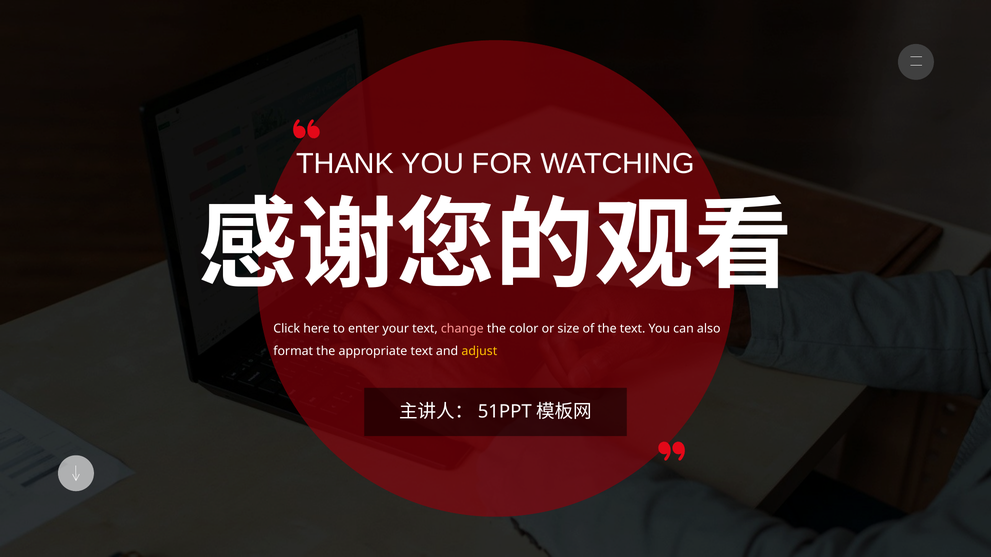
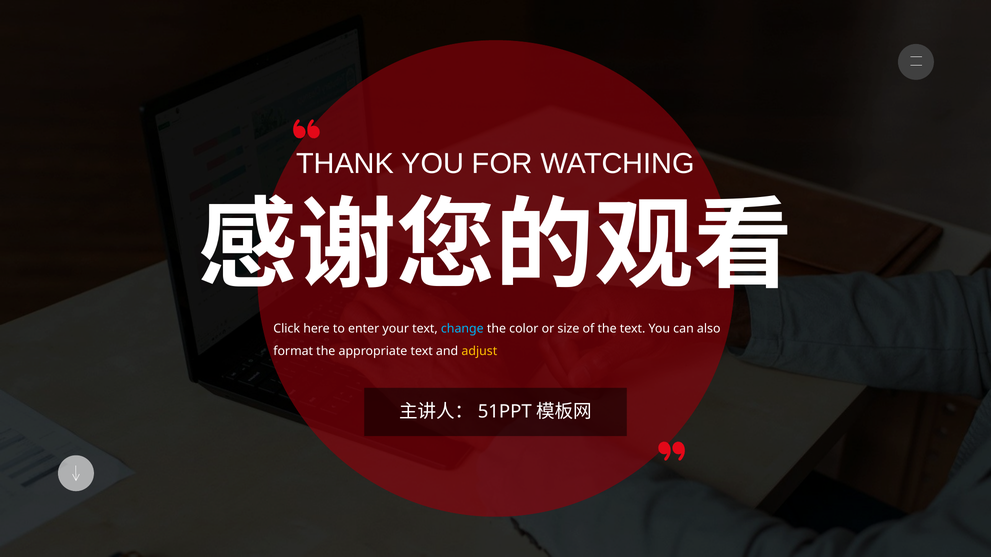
change colour: pink -> light blue
